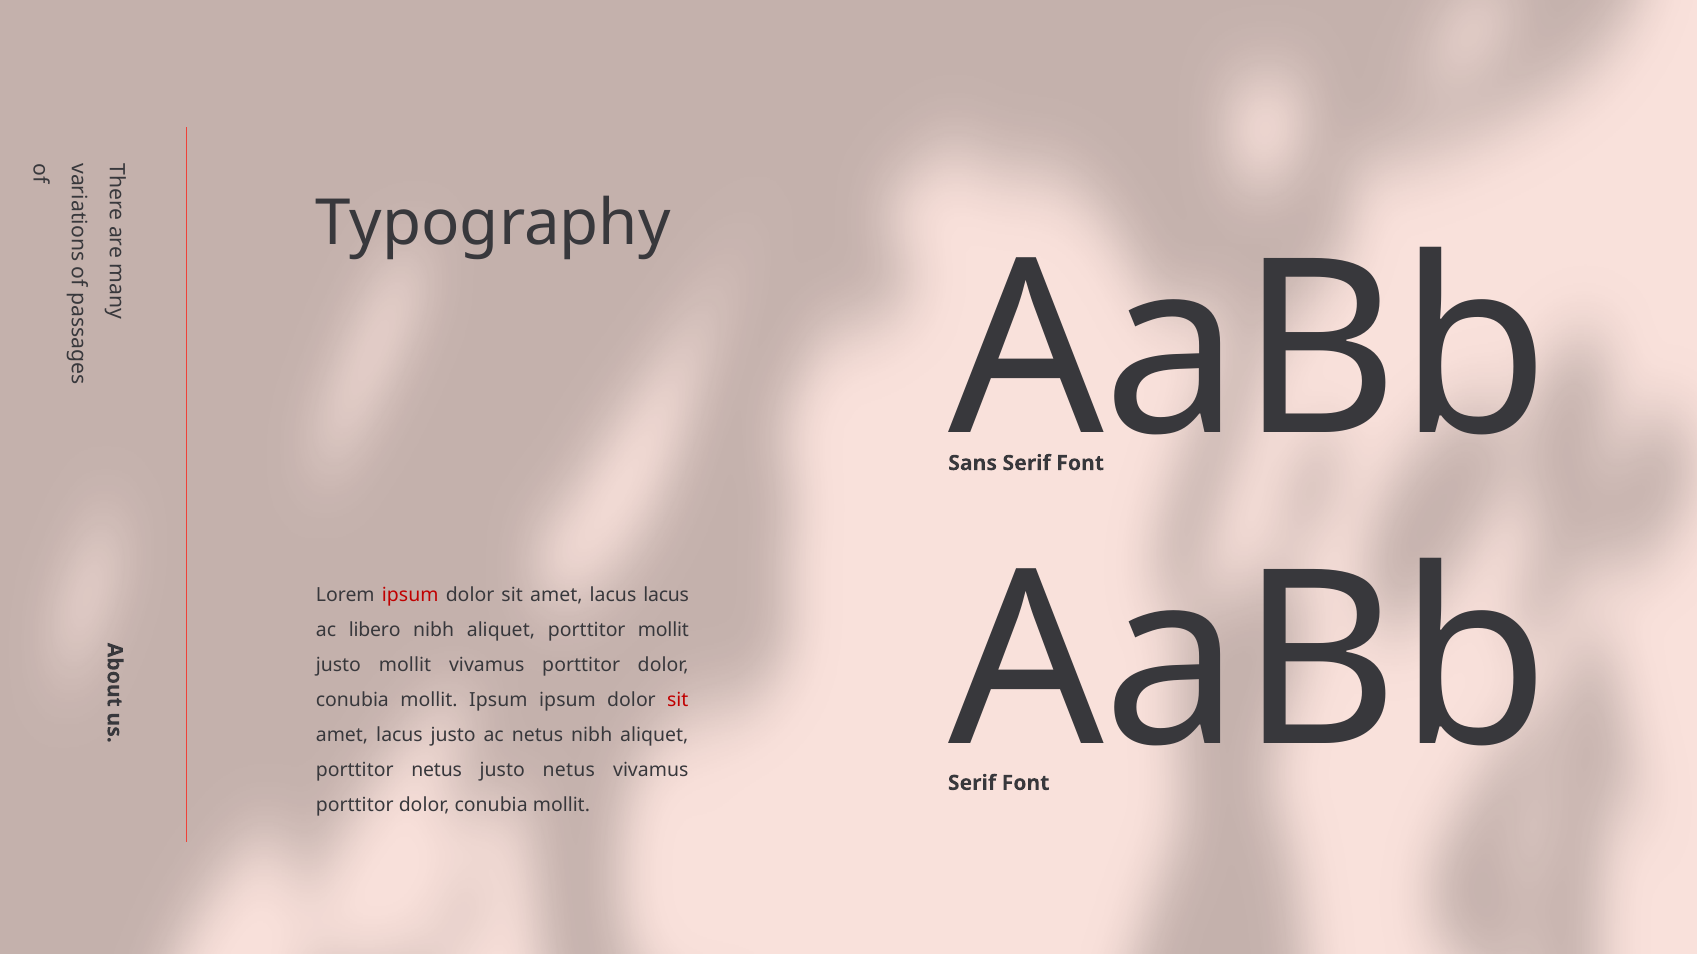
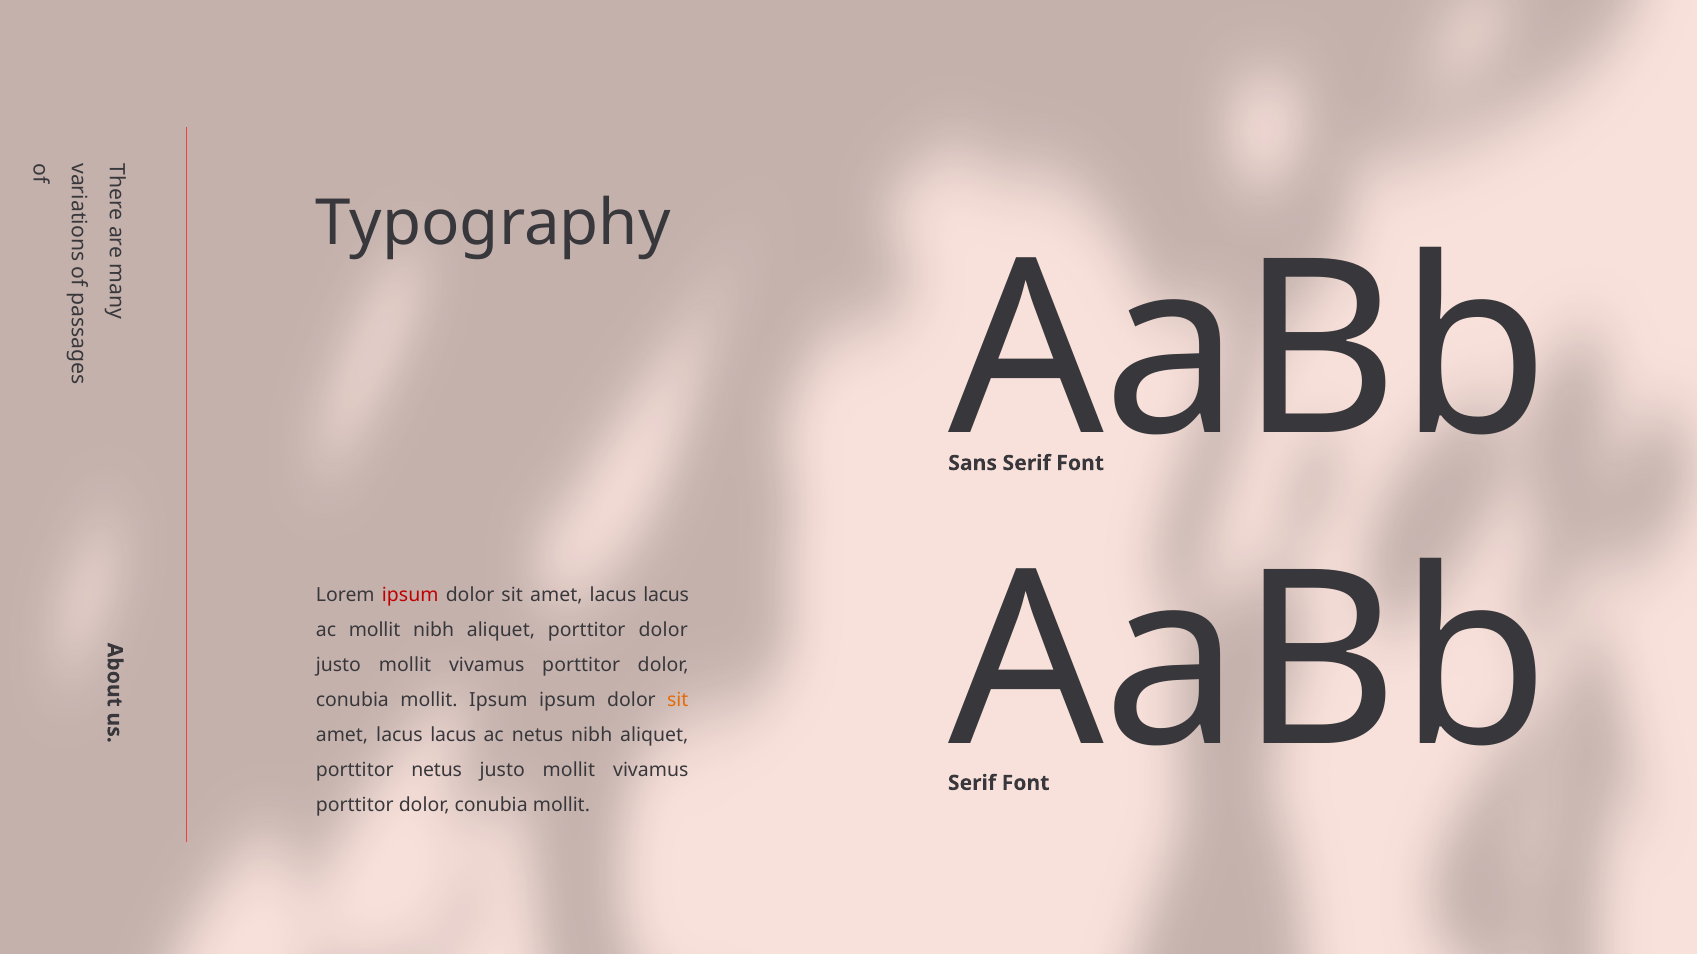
ac libero: libero -> mollit
aliquet porttitor mollit: mollit -> dolor
sit at (678, 700) colour: red -> orange
justo at (453, 735): justo -> lacus
netus at (569, 770): netus -> mollit
